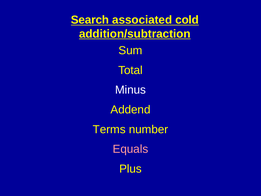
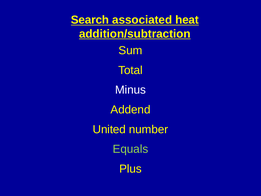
cold: cold -> heat
Terms: Terms -> United
Equals colour: pink -> light green
